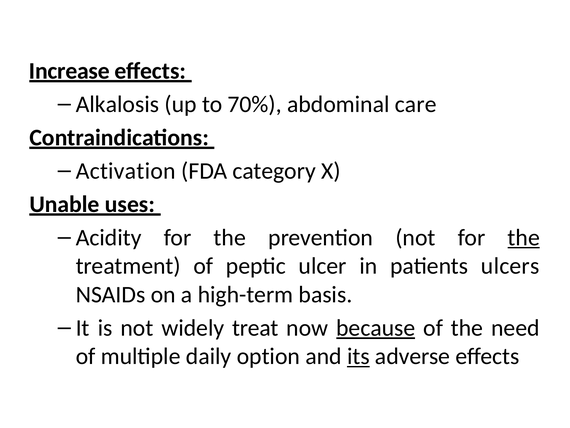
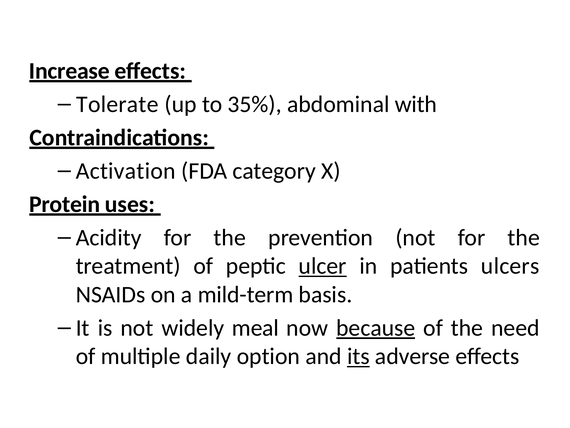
Alkalosis: Alkalosis -> Tolerate
70%: 70% -> 35%
care: care -> with
Unable: Unable -> Protein
the at (524, 237) underline: present -> none
ulcer underline: none -> present
high-term: high-term -> mild-term
treat: treat -> meal
